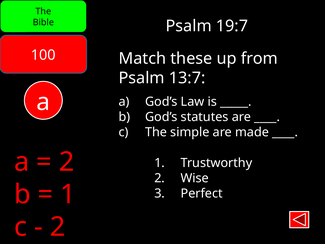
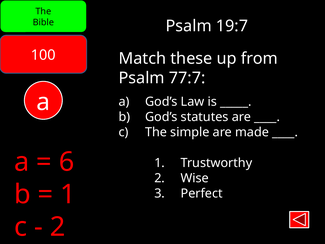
13:7: 13:7 -> 77:7
2 at (67, 162): 2 -> 6
